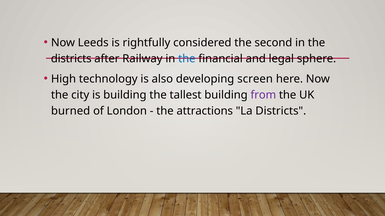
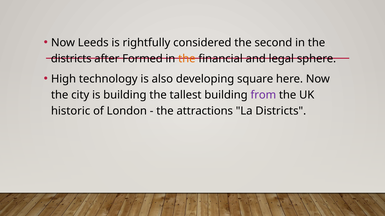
Railway: Railway -> Formed
the at (187, 59) colour: blue -> orange
screen: screen -> square
burned: burned -> historic
